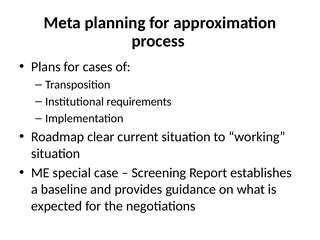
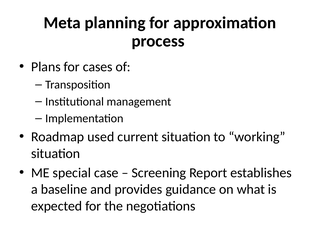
requirements: requirements -> management
clear: clear -> used
